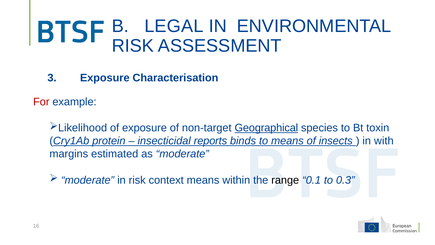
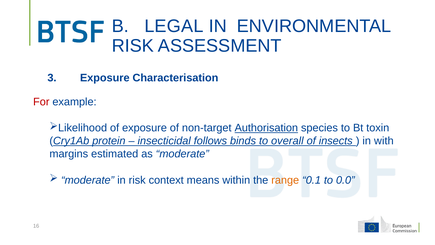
Geographical: Geographical -> Authorisation
reports: reports -> follows
to means: means -> overall
range colour: black -> orange
0.3: 0.3 -> 0.0
